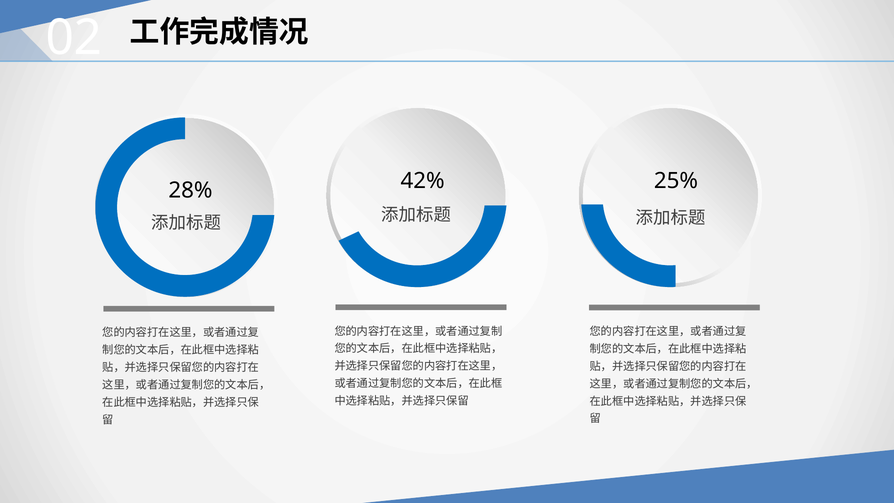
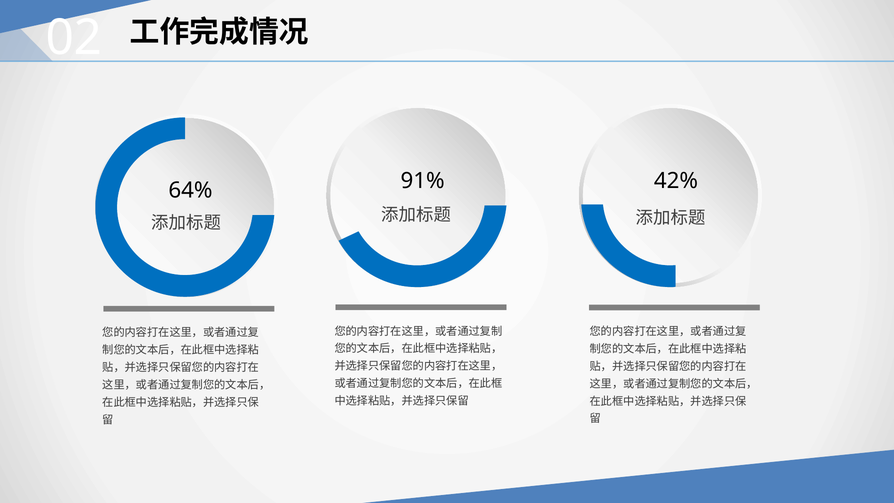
42%: 42% -> 91%
25%: 25% -> 42%
28%: 28% -> 64%
